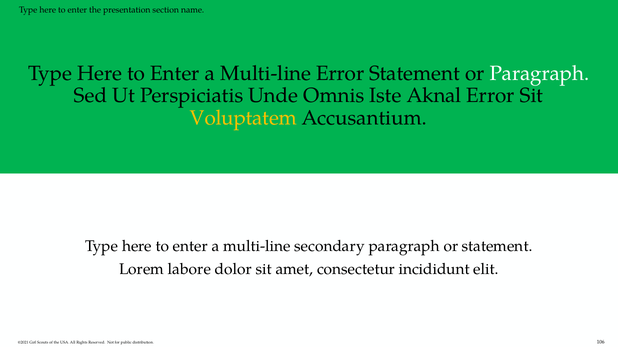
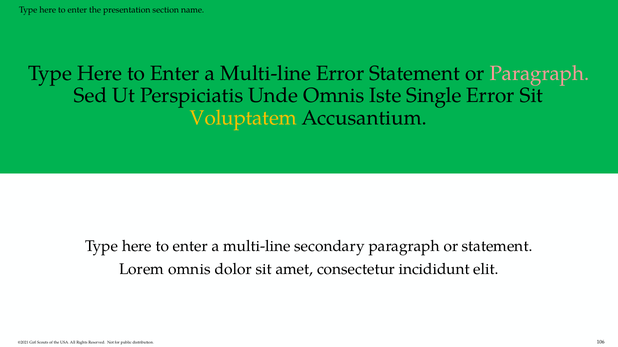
Paragraph at (539, 74) colour: white -> pink
Aknal: Aknal -> Single
Lorem labore: labore -> omnis
